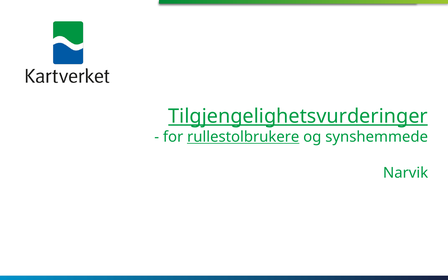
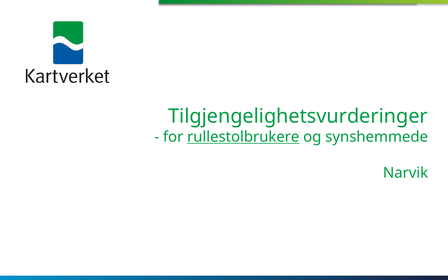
Tilgjengelighetsvurderinger underline: present -> none
